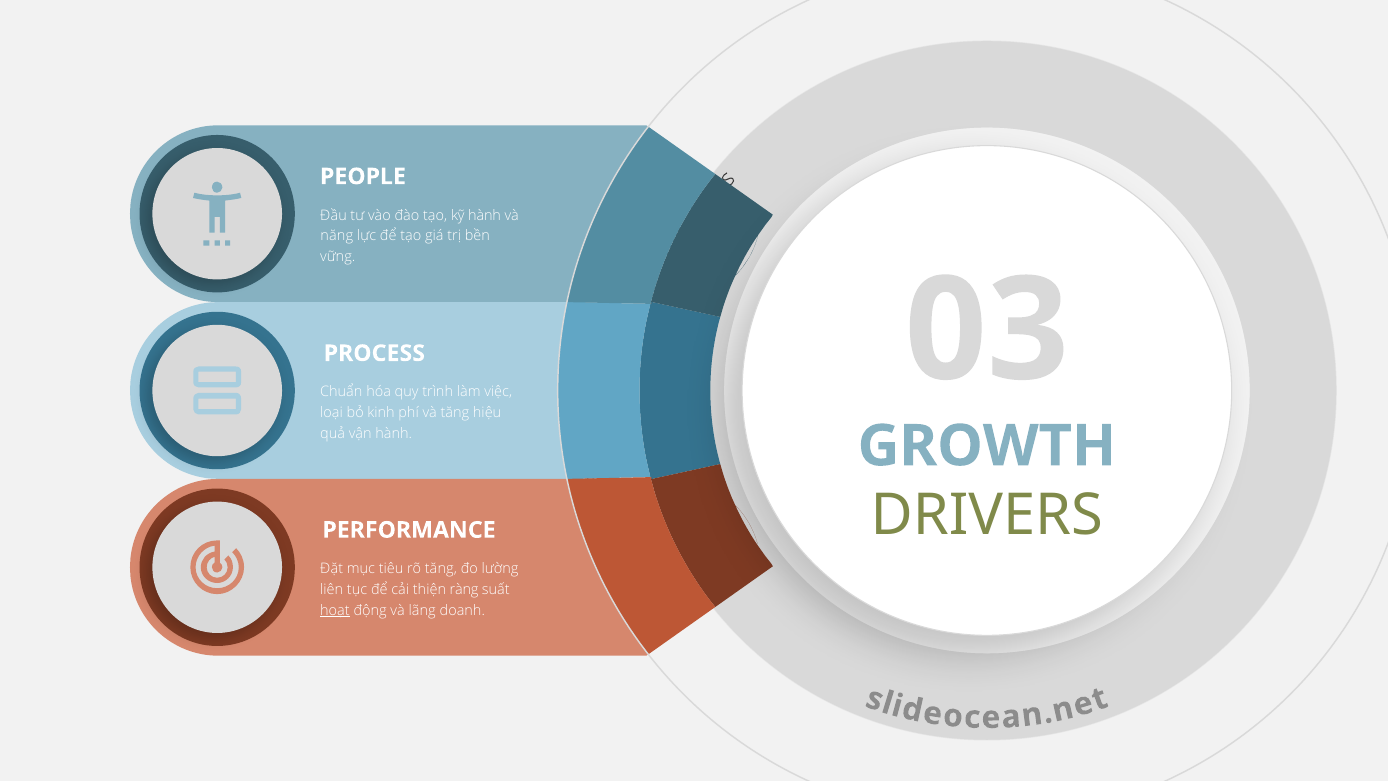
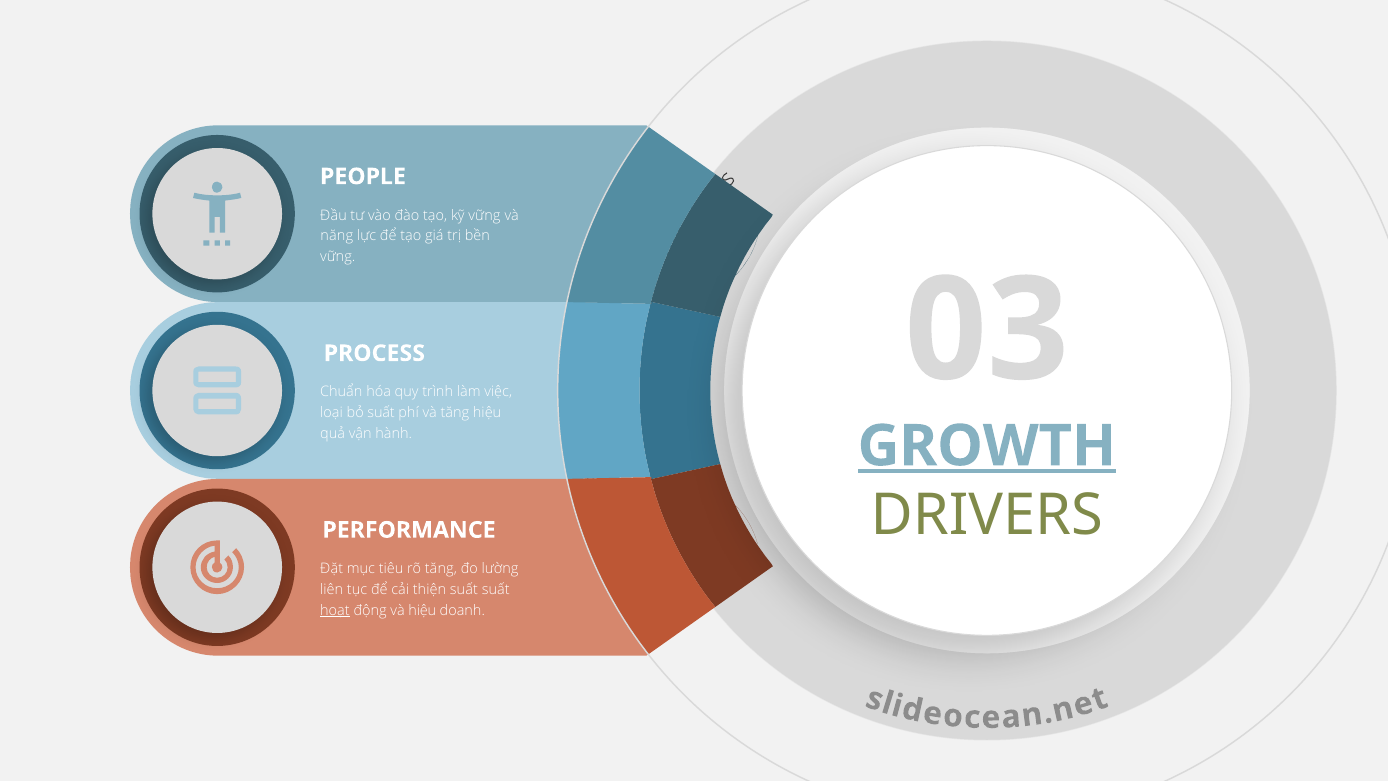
kỹ hành: hành -> vững
bỏ kinh: kinh -> suất
GROWTH underline: none -> present
thiện ràng: ràng -> suất
và lãng: lãng -> hiệu
